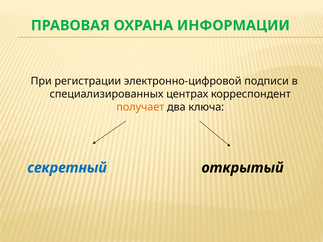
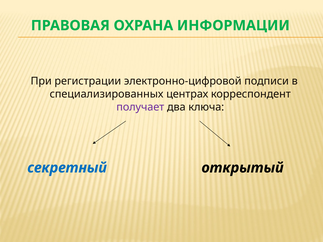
получает colour: orange -> purple
